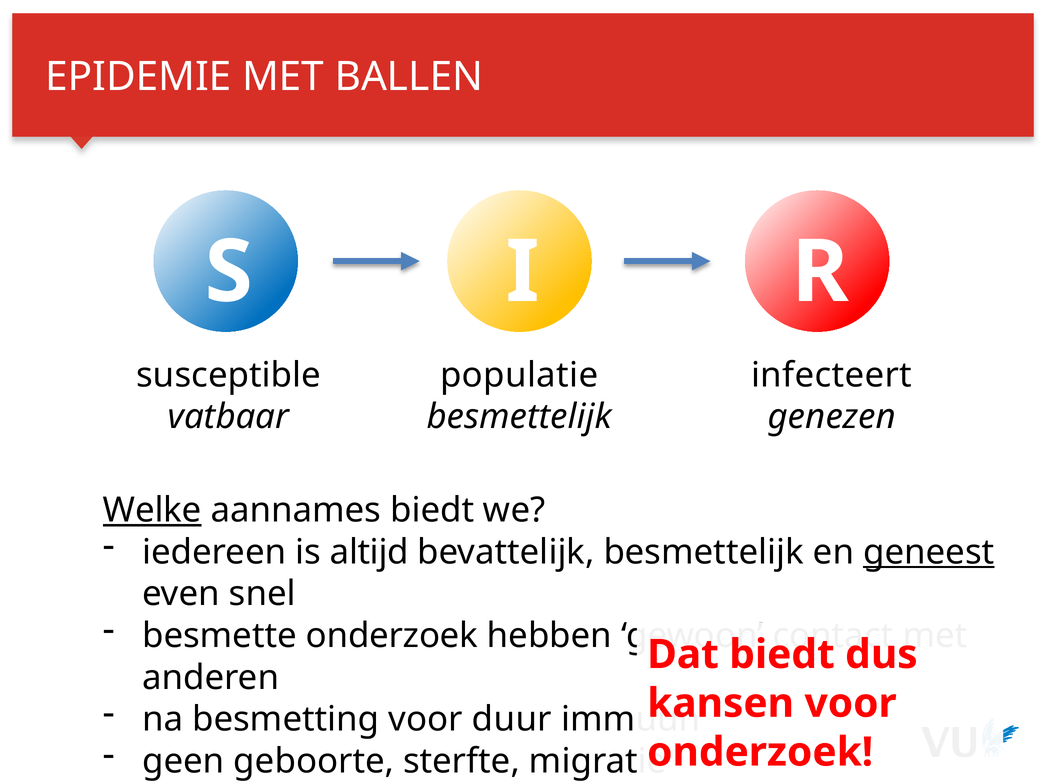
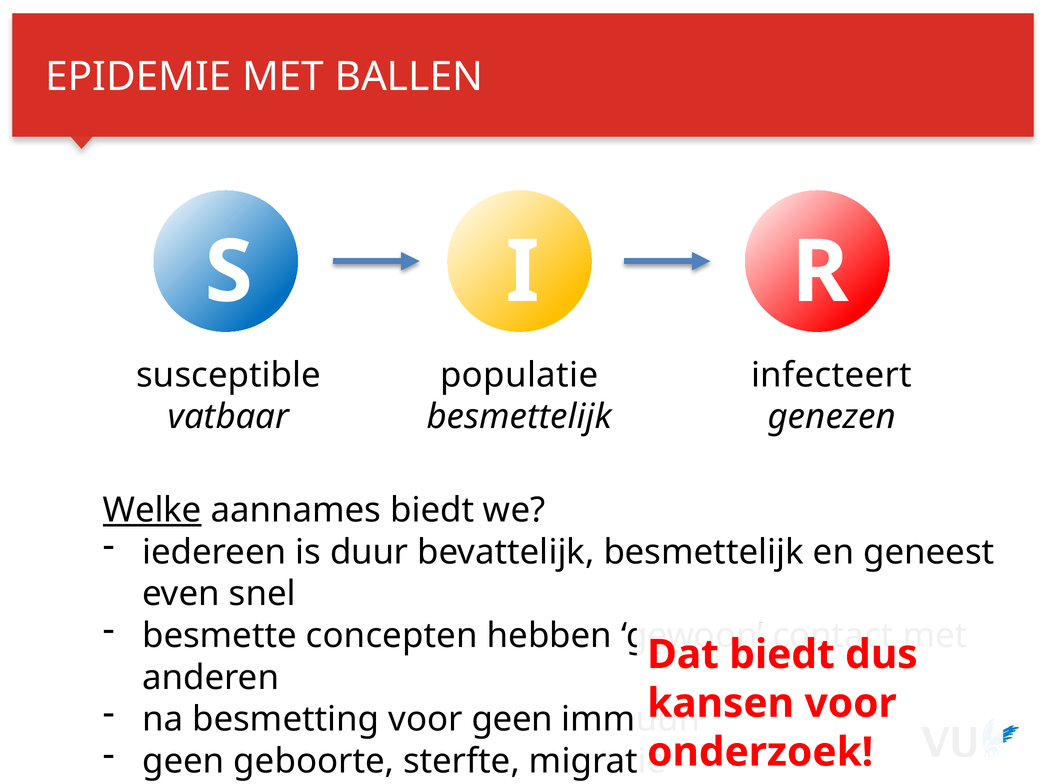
altijd: altijd -> duur
geneest underline: present -> none
besmette onderzoek: onderzoek -> concepten
voor duur: duur -> geen
